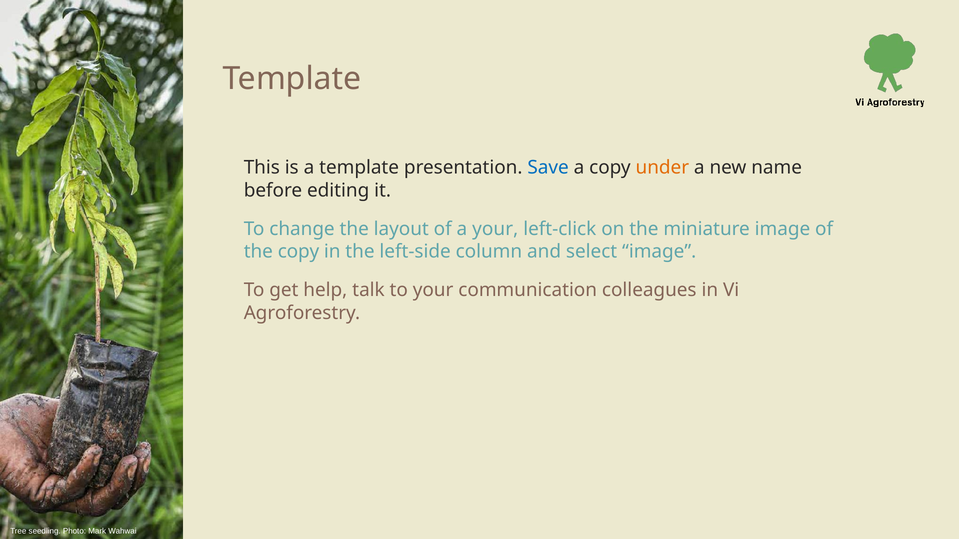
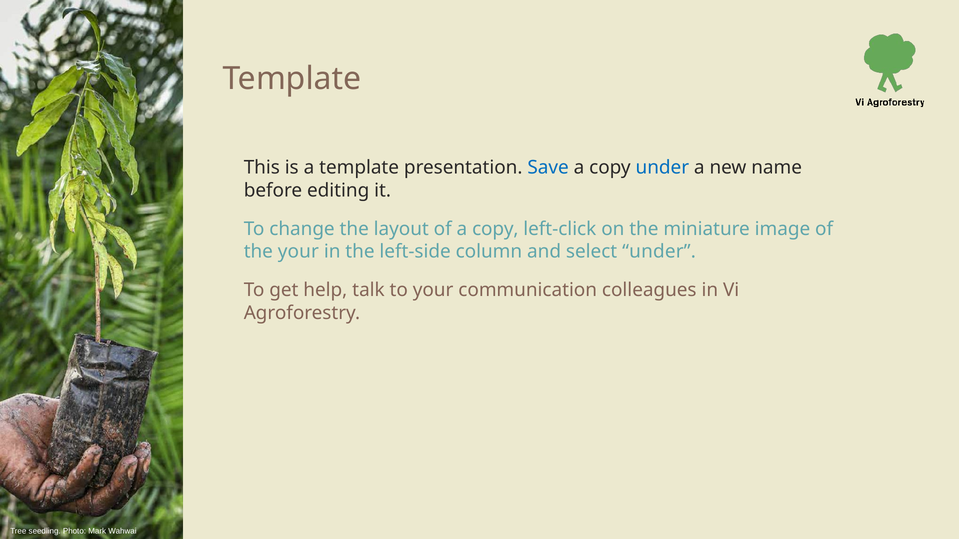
under at (662, 168) colour: orange -> blue
of a your: your -> copy
the copy: copy -> your
select image: image -> under
